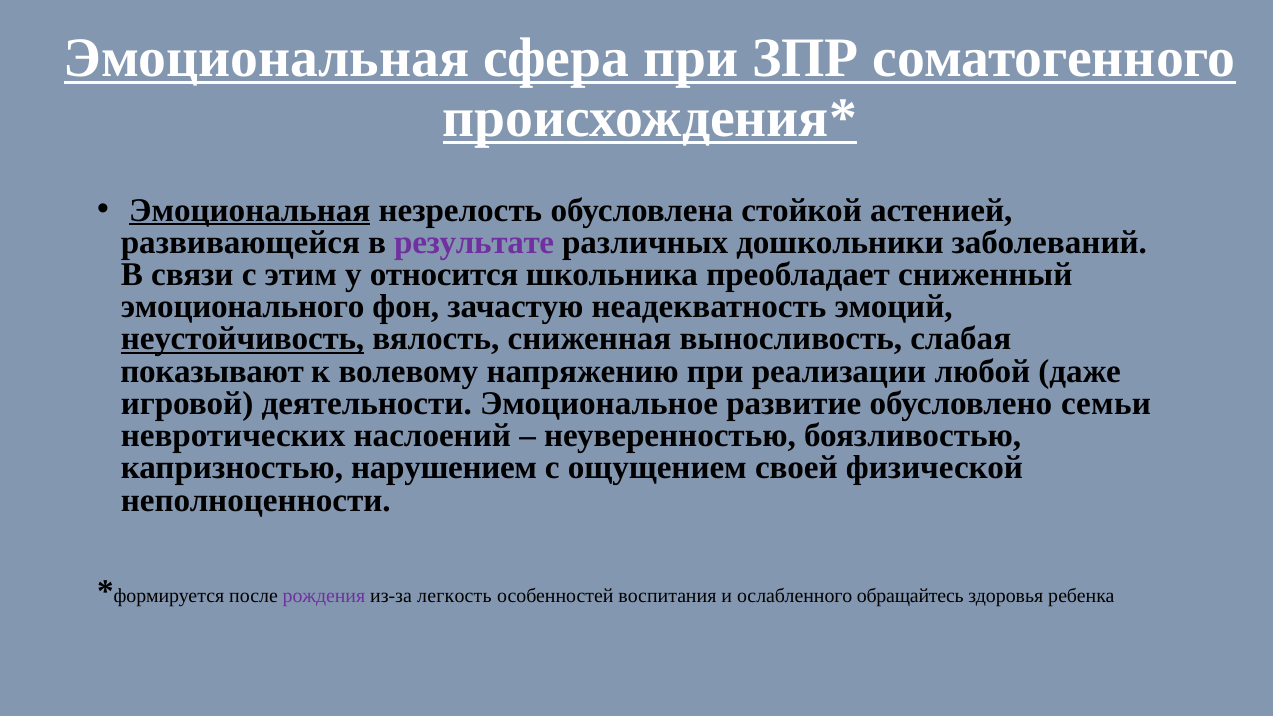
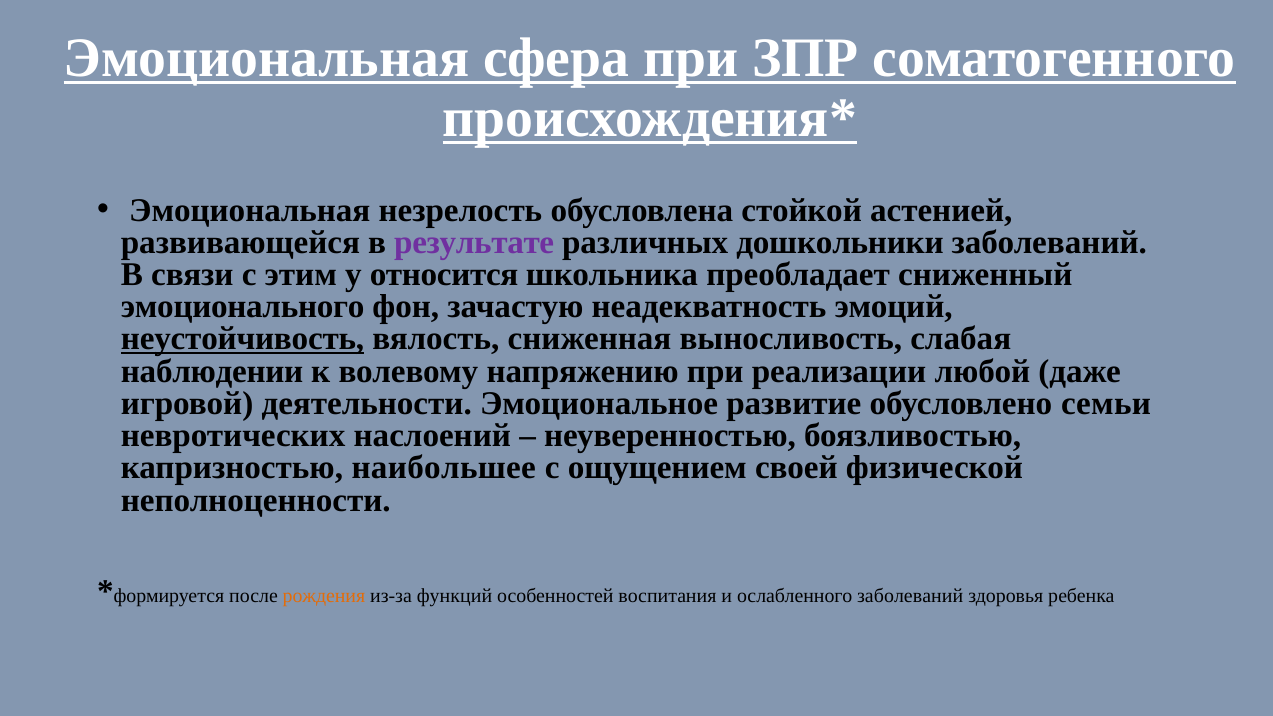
Эмоциональная at (250, 210) underline: present -> none
показывают: показывают -> наблюдении
нарушением: нарушением -> наибольшее
рождения colour: purple -> orange
легкость: легкость -> функций
ослабленного обращайтесь: обращайтесь -> заболеваний
